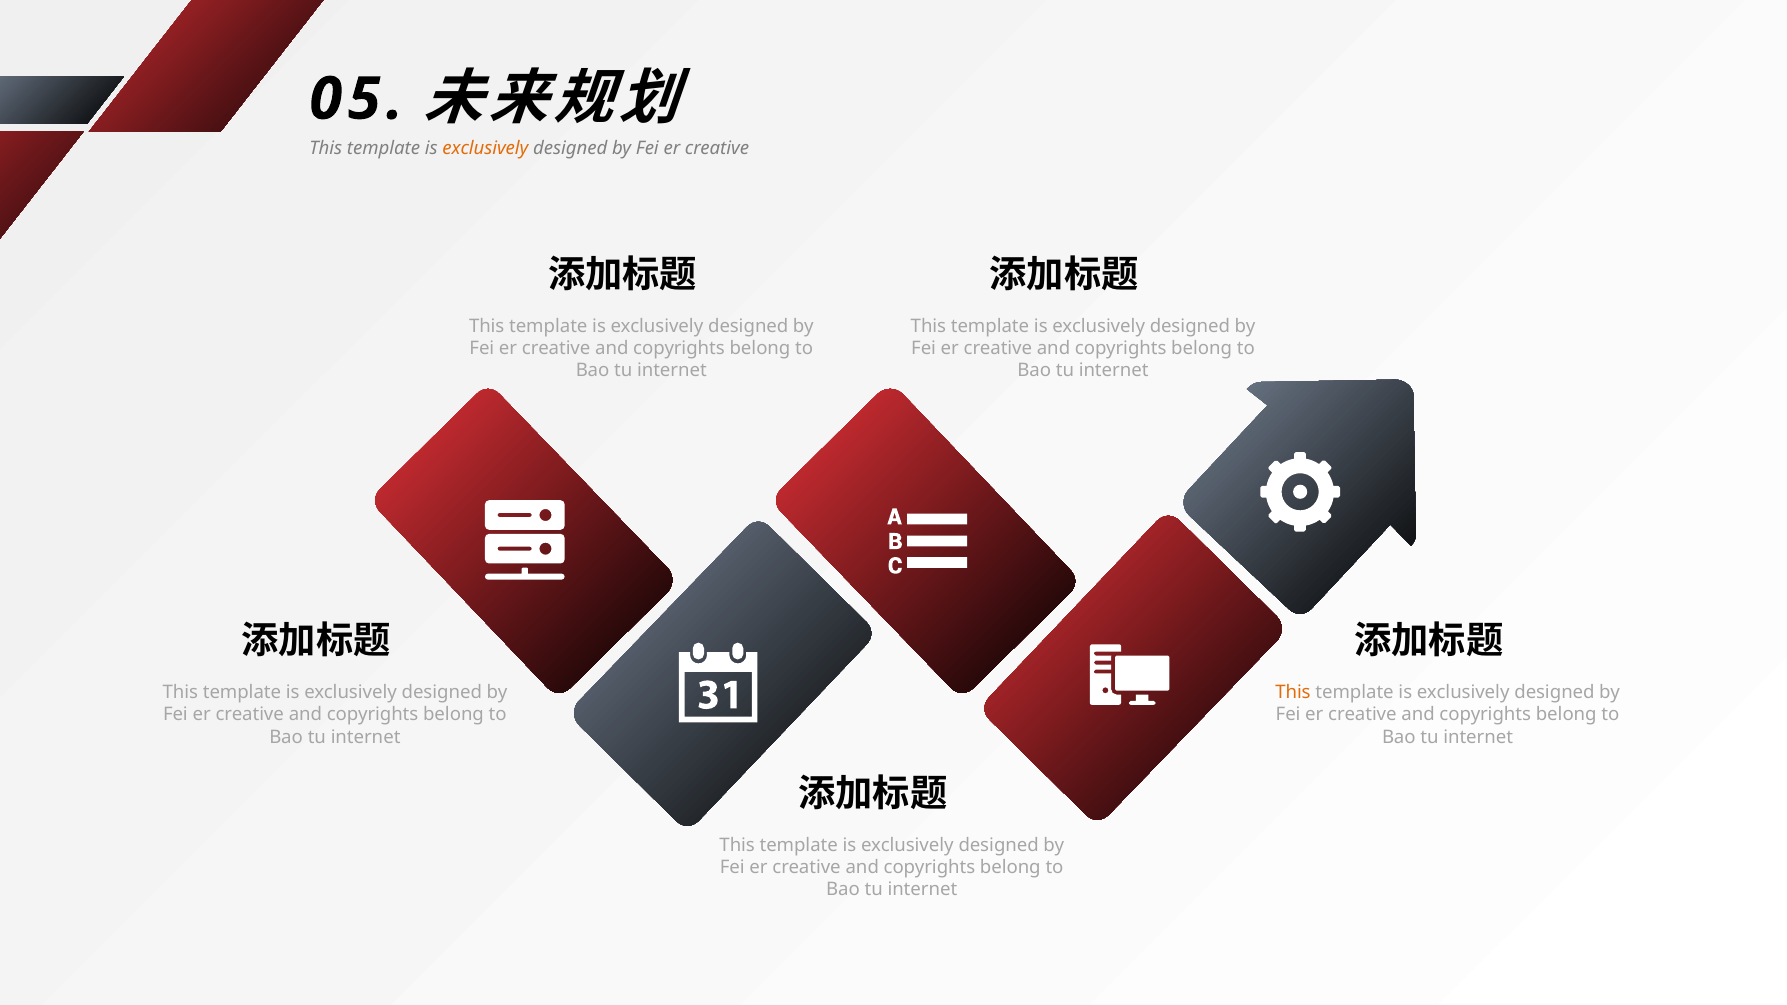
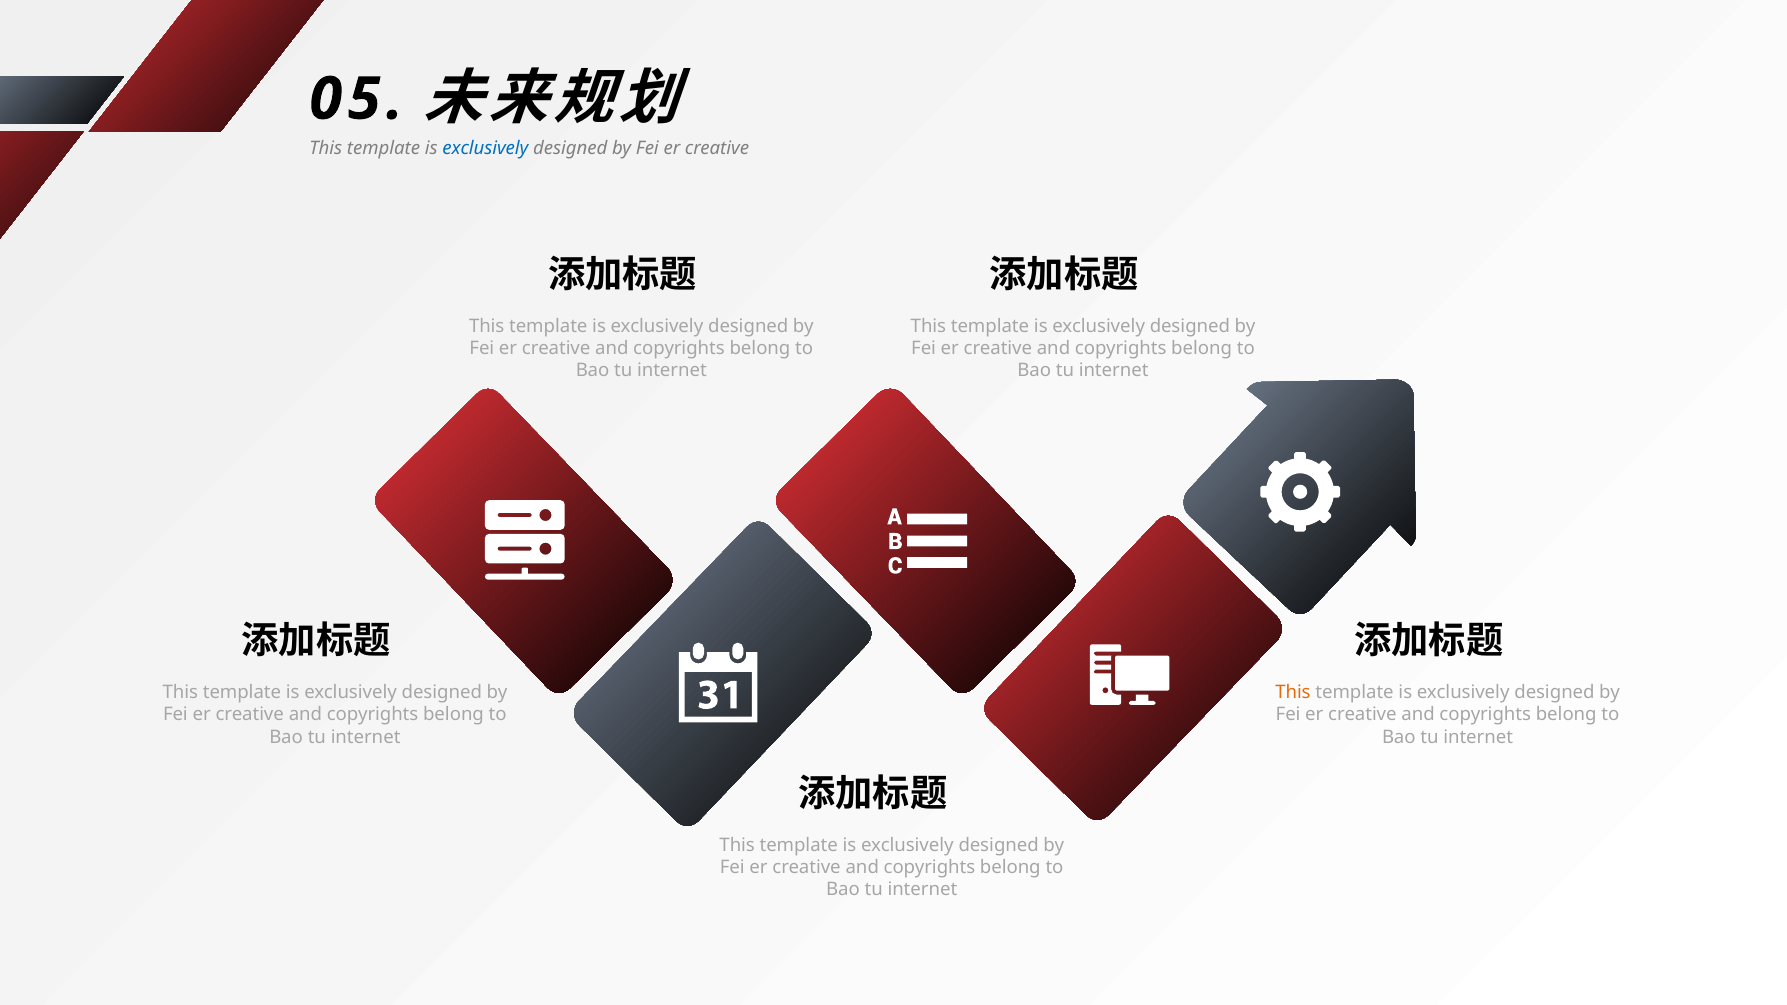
exclusively at (485, 148) colour: orange -> blue
